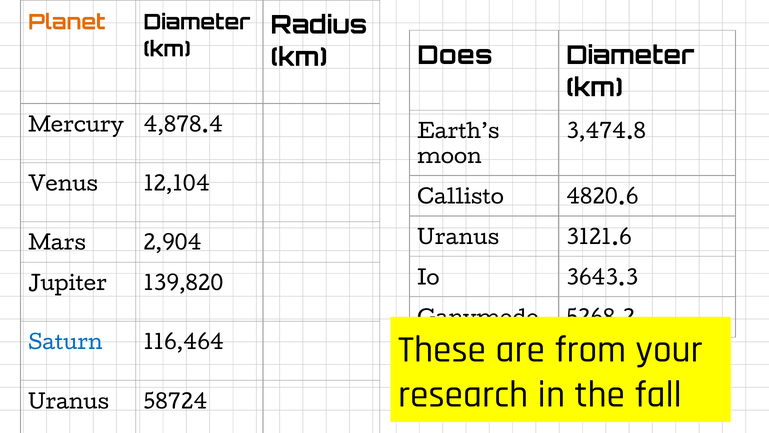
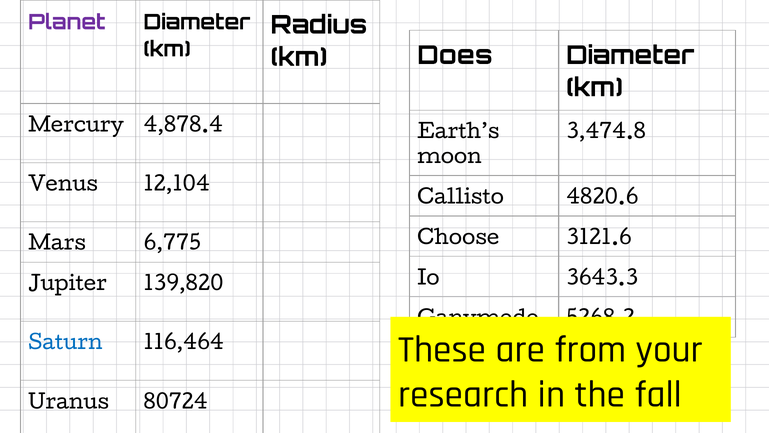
Planet colour: orange -> purple
Uranus at (458, 238): Uranus -> Choose
2,904: 2,904 -> 6,775
58724: 58724 -> 80724
